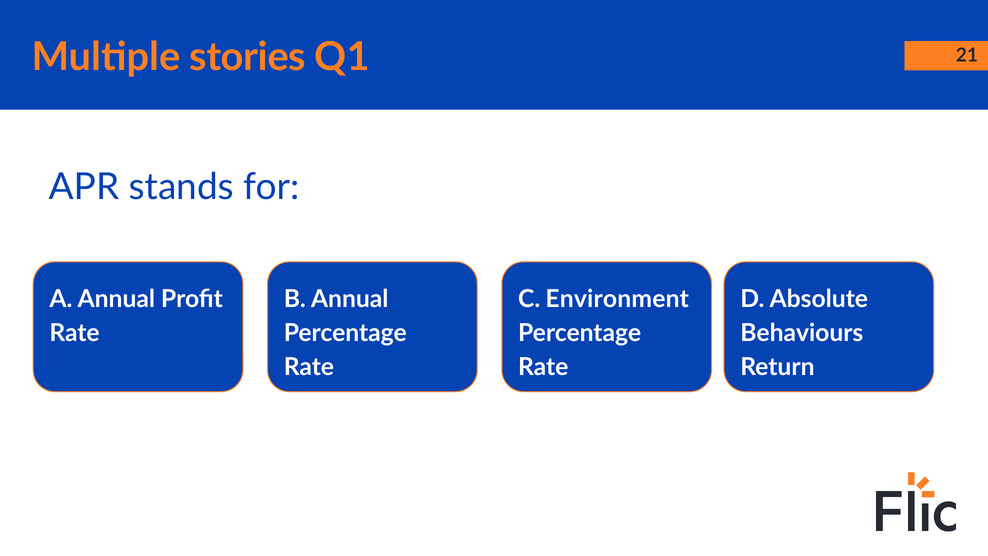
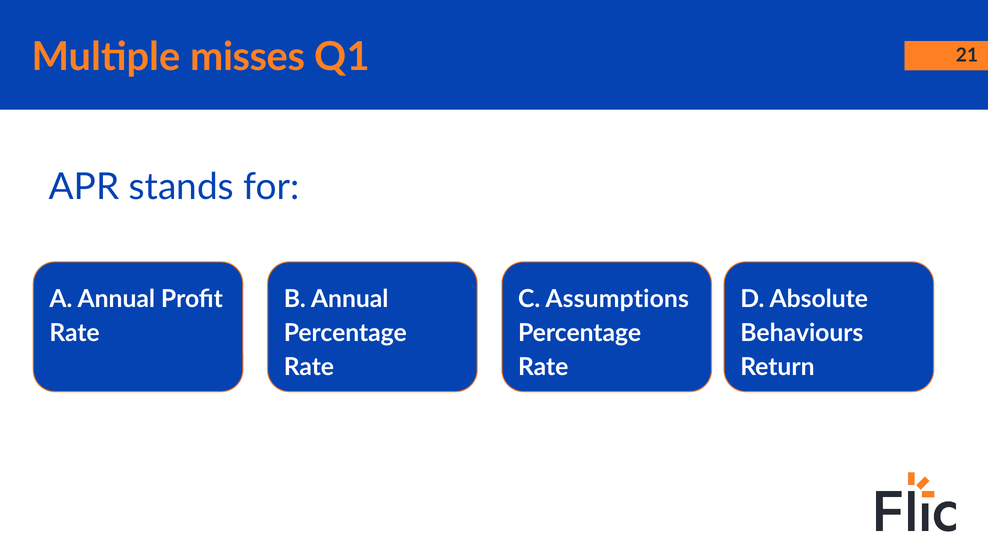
stories: stories -> misses
Environment: Environment -> Assumptions
